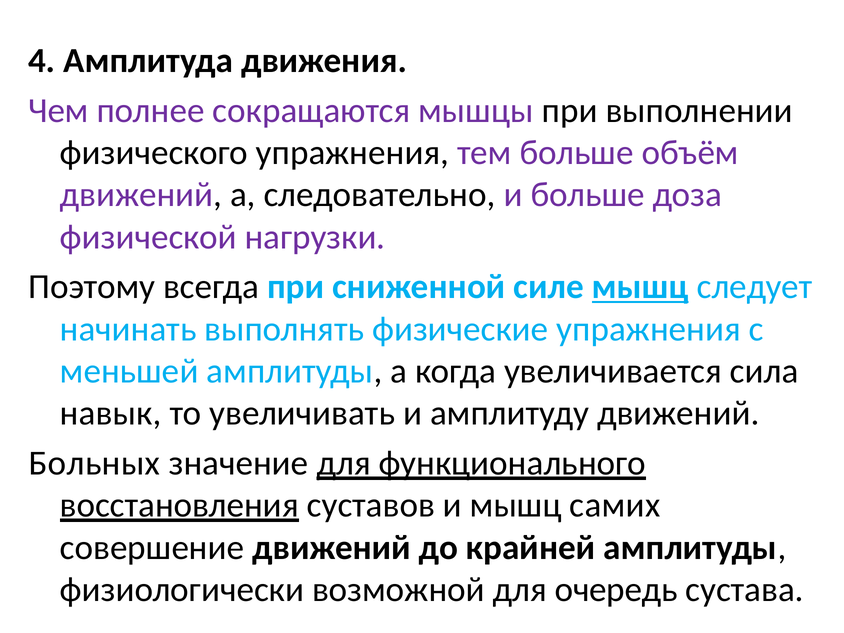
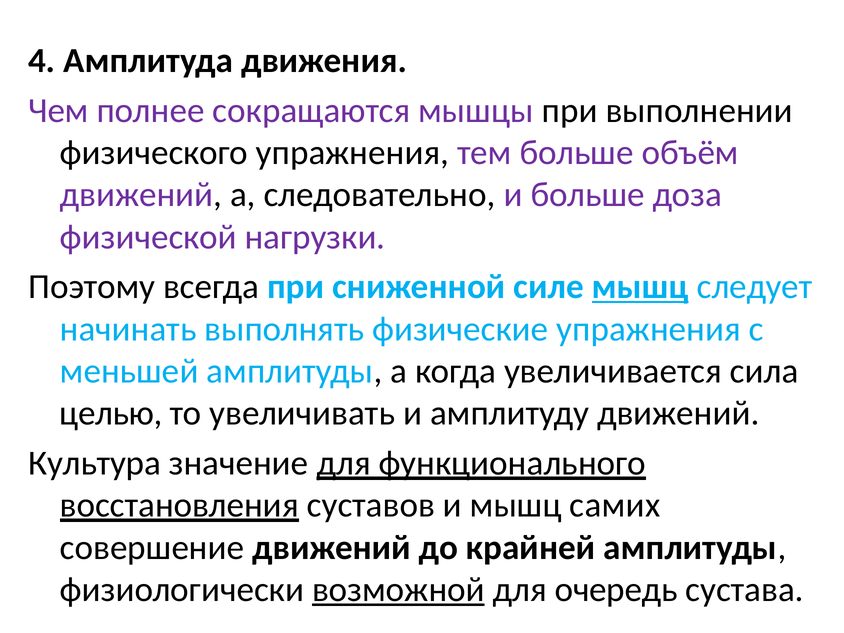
навык: навык -> целью
Больных: Больных -> Культура
возможной underline: none -> present
